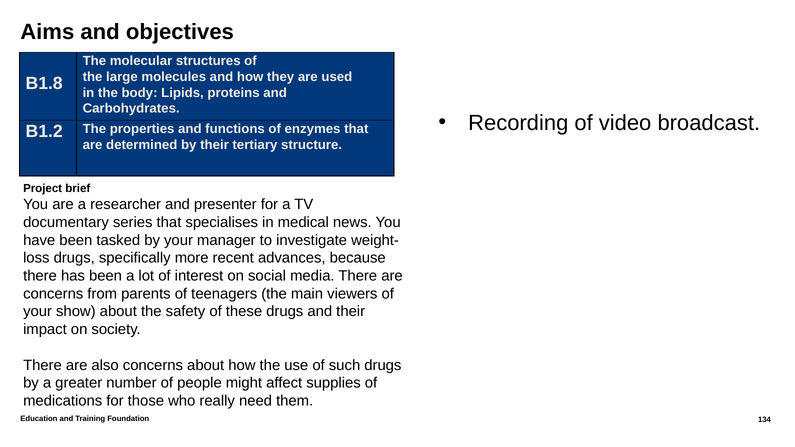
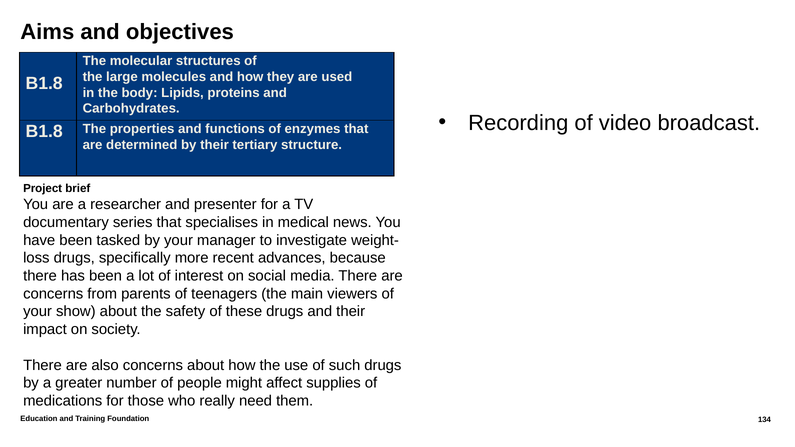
B1.2 at (44, 132): B1.2 -> B1.8
